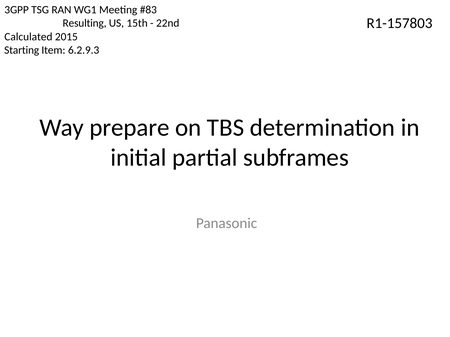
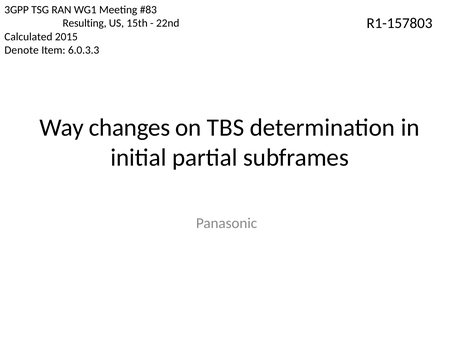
Starting: Starting -> Denote
6.2.9.3: 6.2.9.3 -> 6.0.3.3
prepare: prepare -> changes
